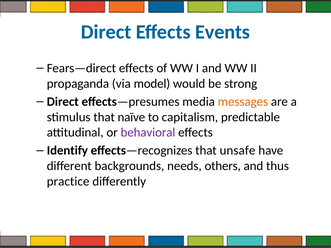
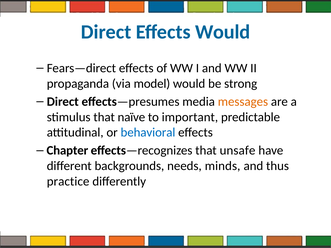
Effects Events: Events -> Would
capitalism: capitalism -> important
behavioral colour: purple -> blue
Identify: Identify -> Chapter
others: others -> minds
